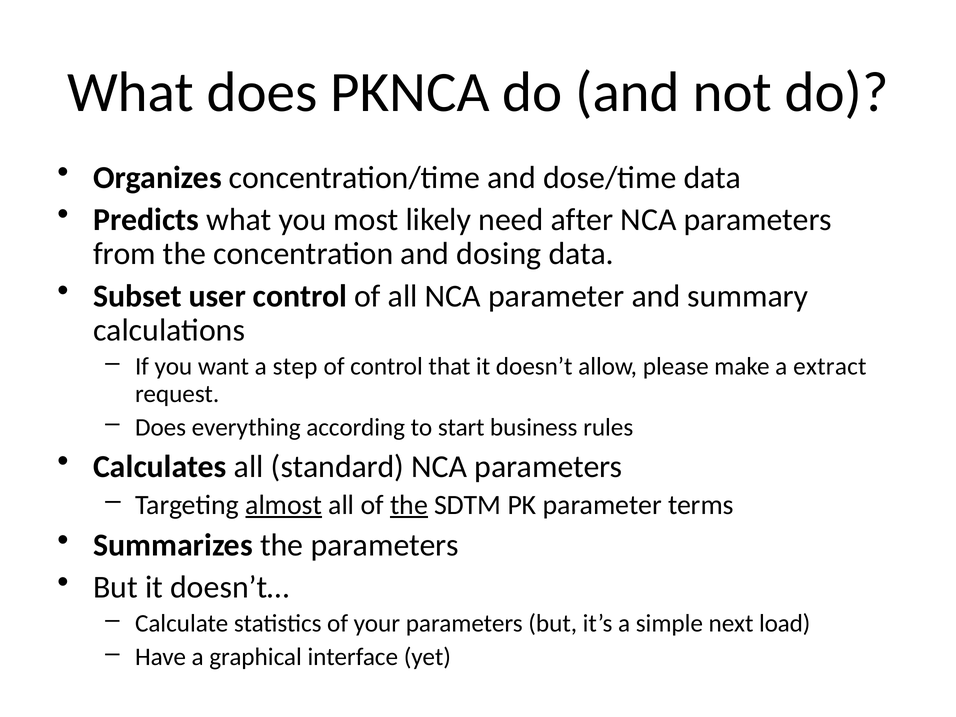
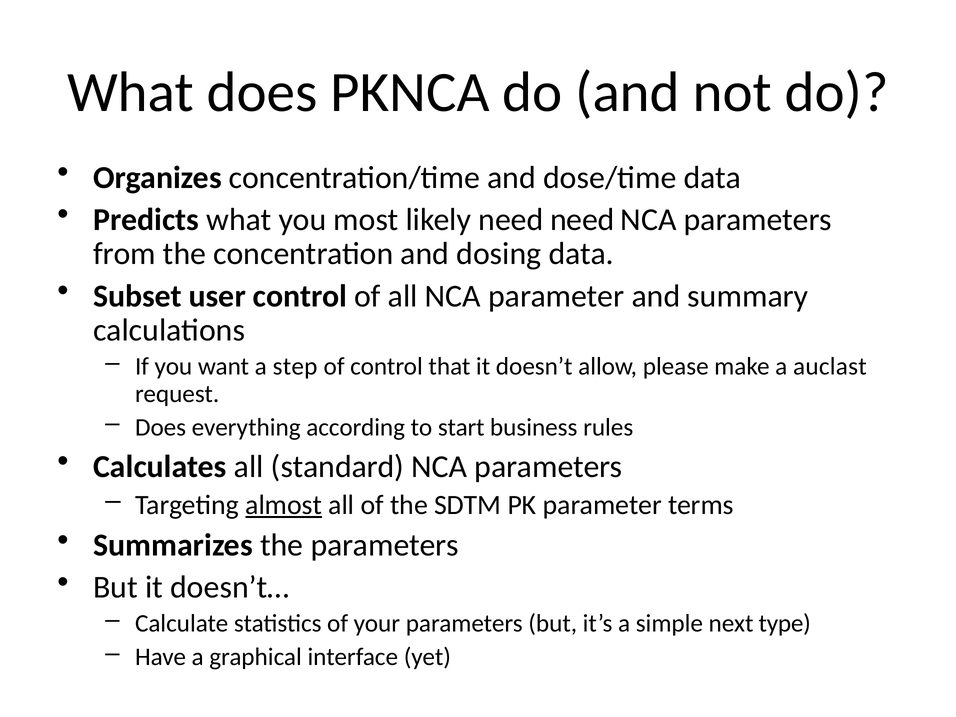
need after: after -> need
extract: extract -> auclast
the at (409, 505) underline: present -> none
load: load -> type
